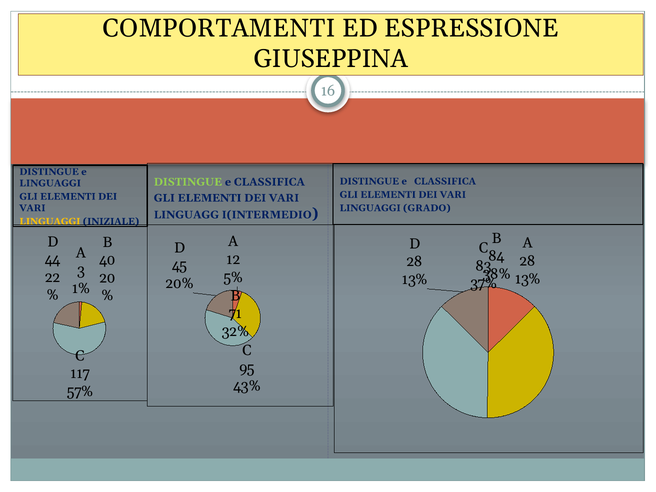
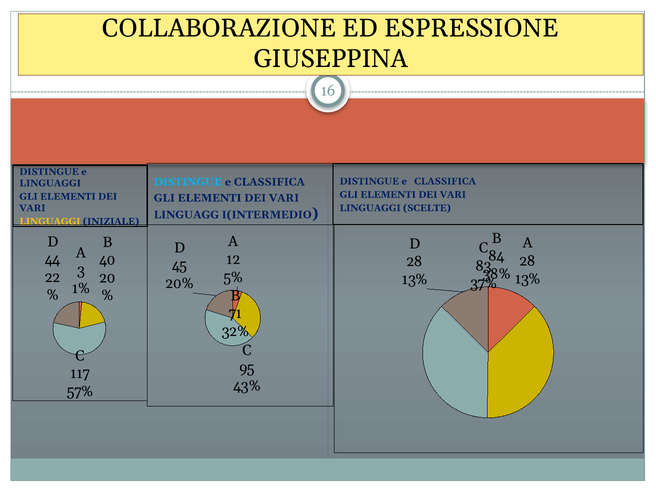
COMPORTAMENTI: COMPORTAMENTI -> COLLABORAZIONE
DISTINGUE at (188, 182) colour: light green -> light blue
GRADO: GRADO -> SCELTE
